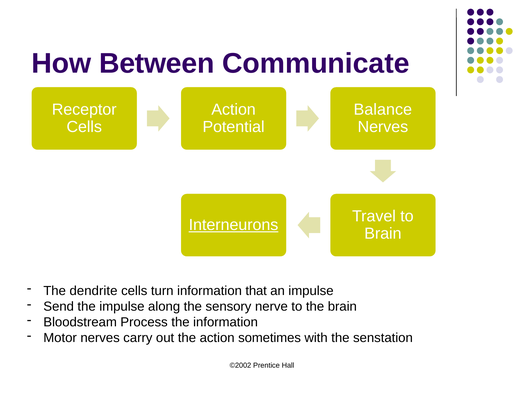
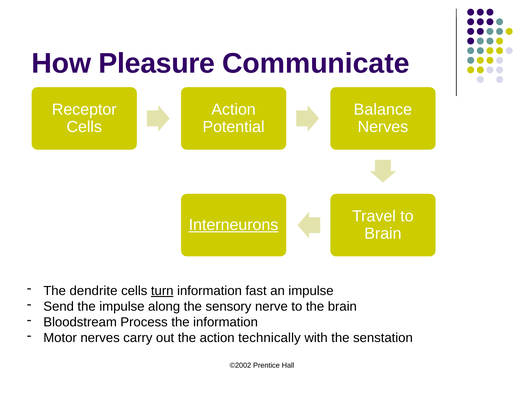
Between: Between -> Pleasure
turn underline: none -> present
that: that -> fast
sometimes: sometimes -> technically
